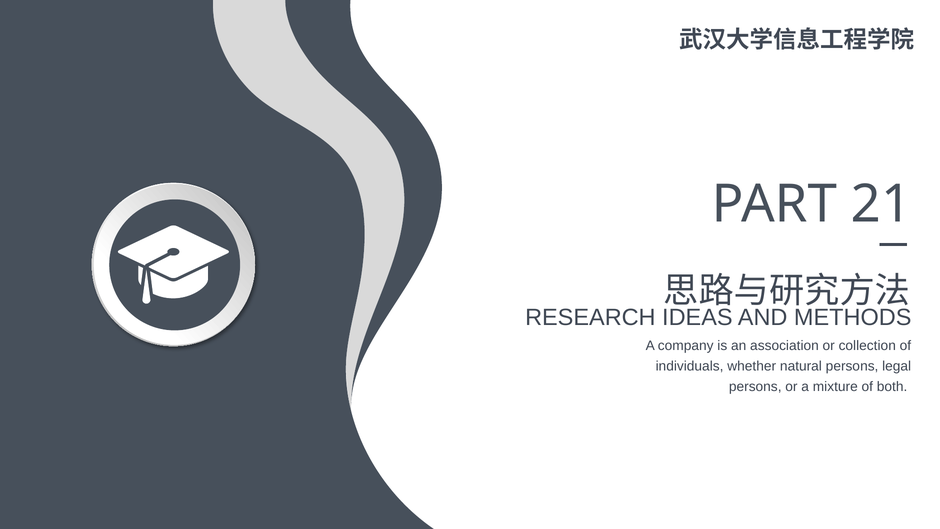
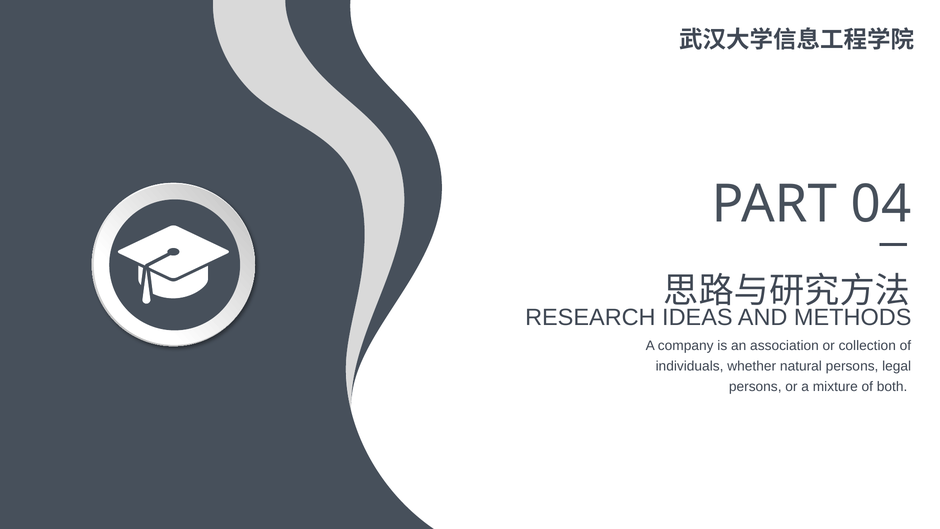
21: 21 -> 04
